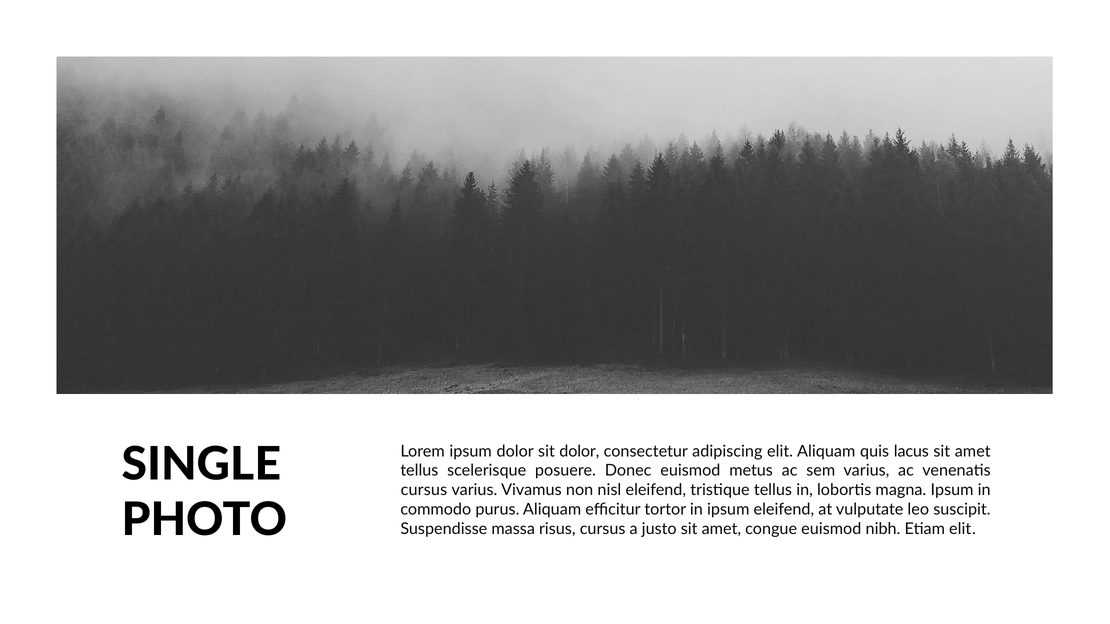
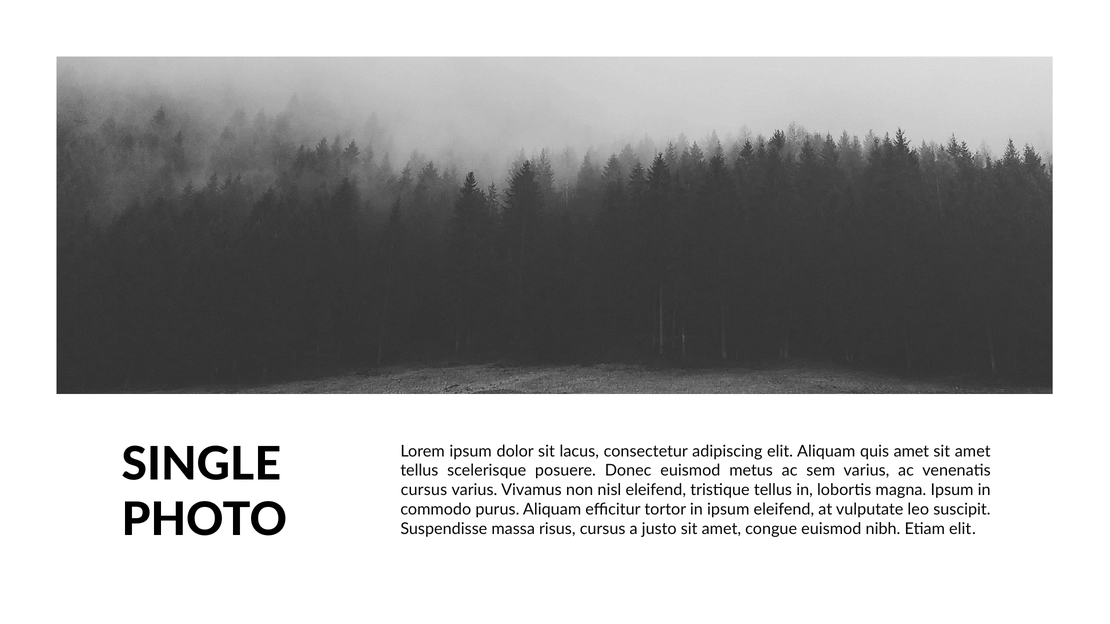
sit dolor: dolor -> lacus
quis lacus: lacus -> amet
